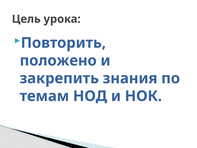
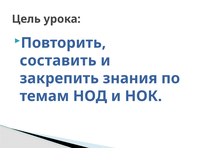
положено: положено -> составить
